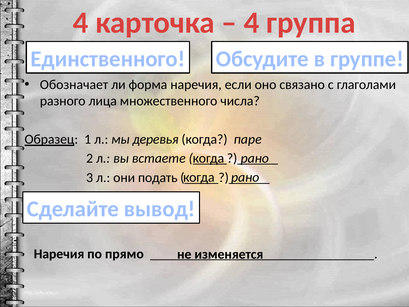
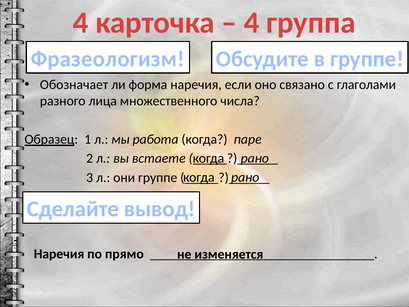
Единственного: Единственного -> Фразеологизм
деревья: деревья -> работа
они подать: подать -> группе
